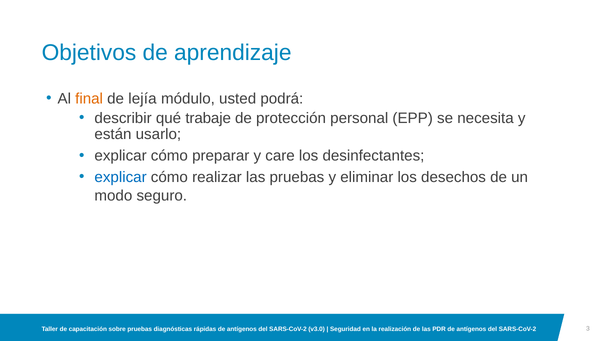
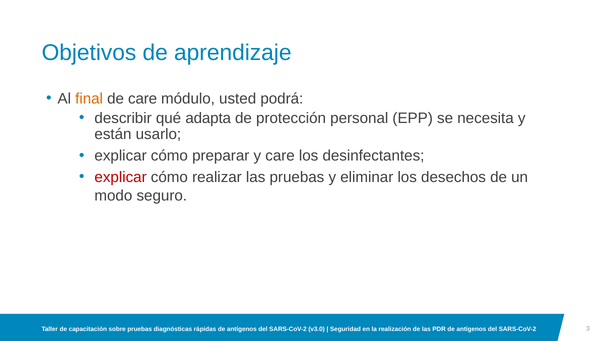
de lejía: lejía -> care
trabaje: trabaje -> adapta
explicar at (121, 177) colour: blue -> red
